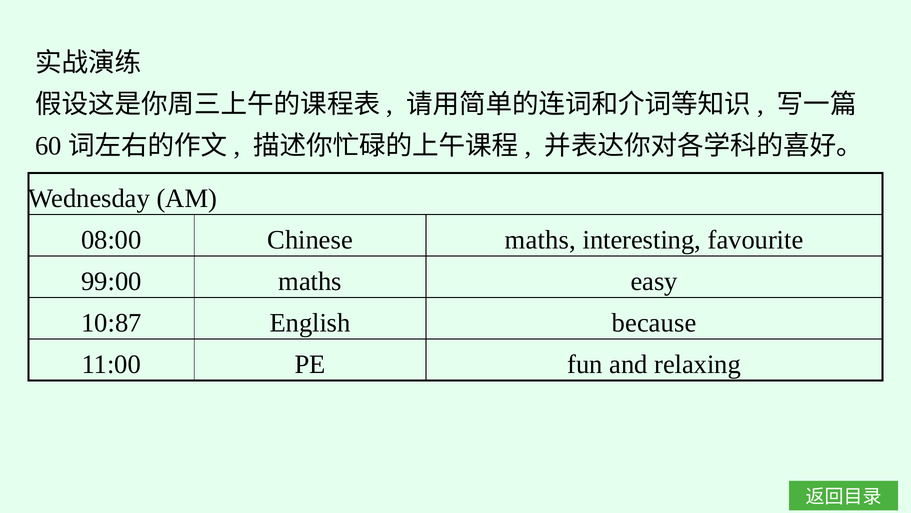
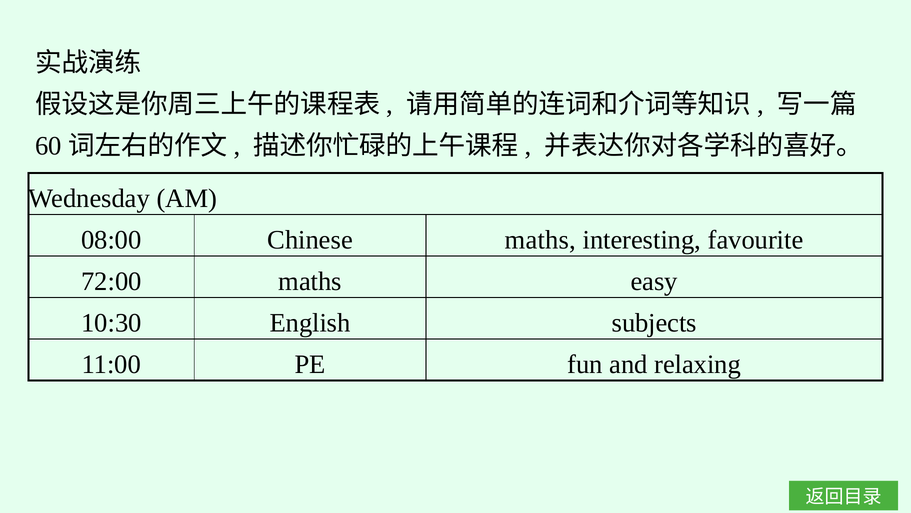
99:00: 99:00 -> 72:00
10:87: 10:87 -> 10:30
because: because -> subjects
